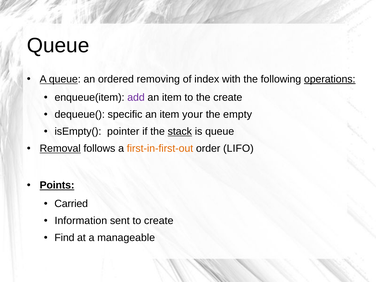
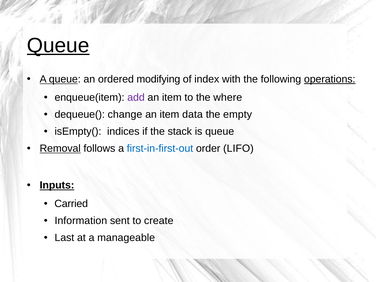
Queue at (58, 45) underline: none -> present
removing: removing -> modifying
the create: create -> where
specific: specific -> change
your: your -> data
pointer: pointer -> indices
stack underline: present -> none
first-in-first-out colour: orange -> blue
Points: Points -> Inputs
Find: Find -> Last
